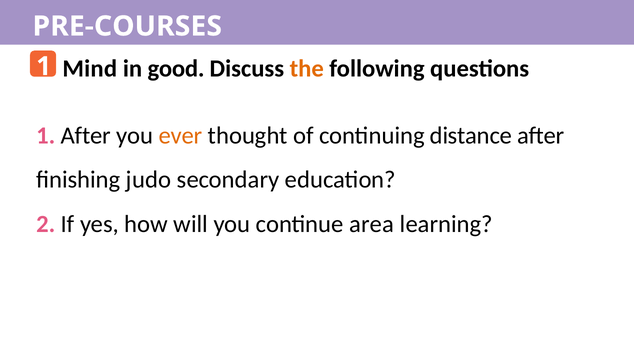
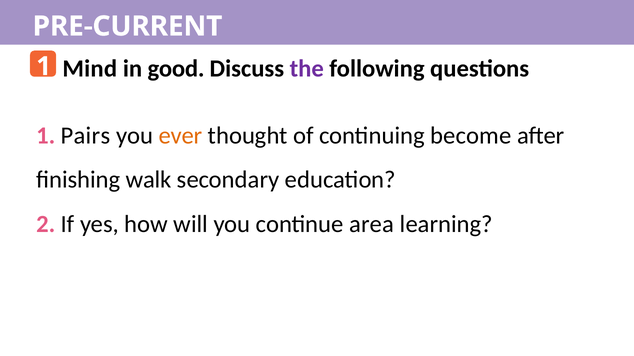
PRE-COURSES: PRE-COURSES -> PRE-CURRENT
the colour: orange -> purple
1 After: After -> Pairs
distance: distance -> become
judo: judo -> walk
